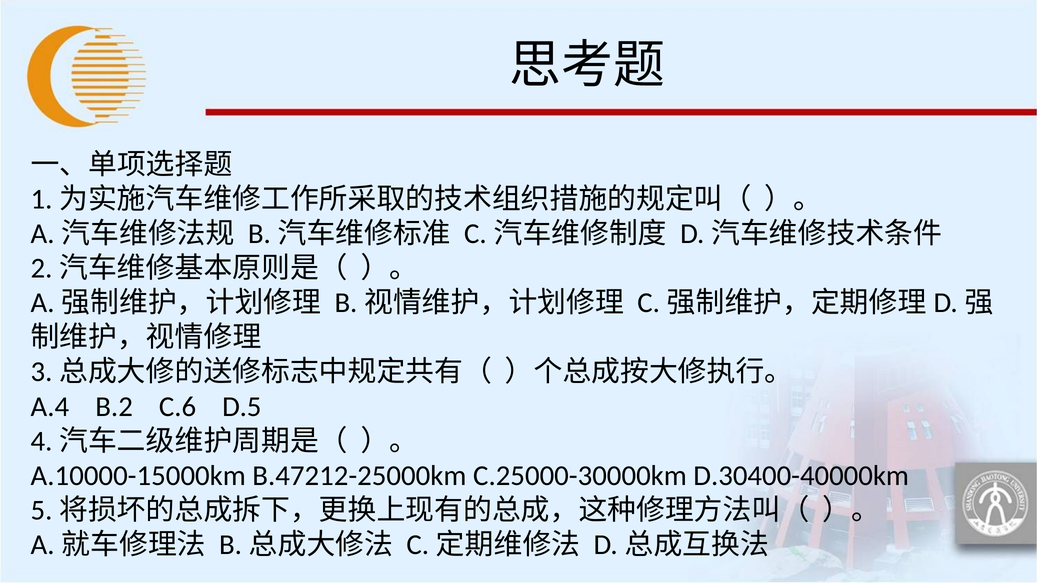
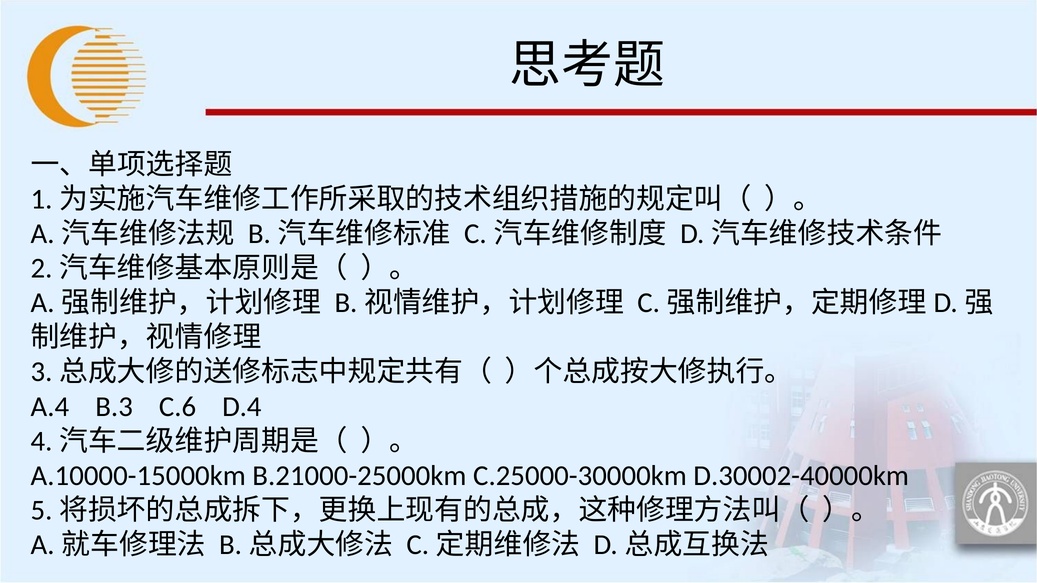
B.2: B.2 -> B.3
D.5: D.5 -> D.4
B.47212-25000km: B.47212-25000km -> B.21000-25000km
D.30400-40000km: D.30400-40000km -> D.30002-40000km
